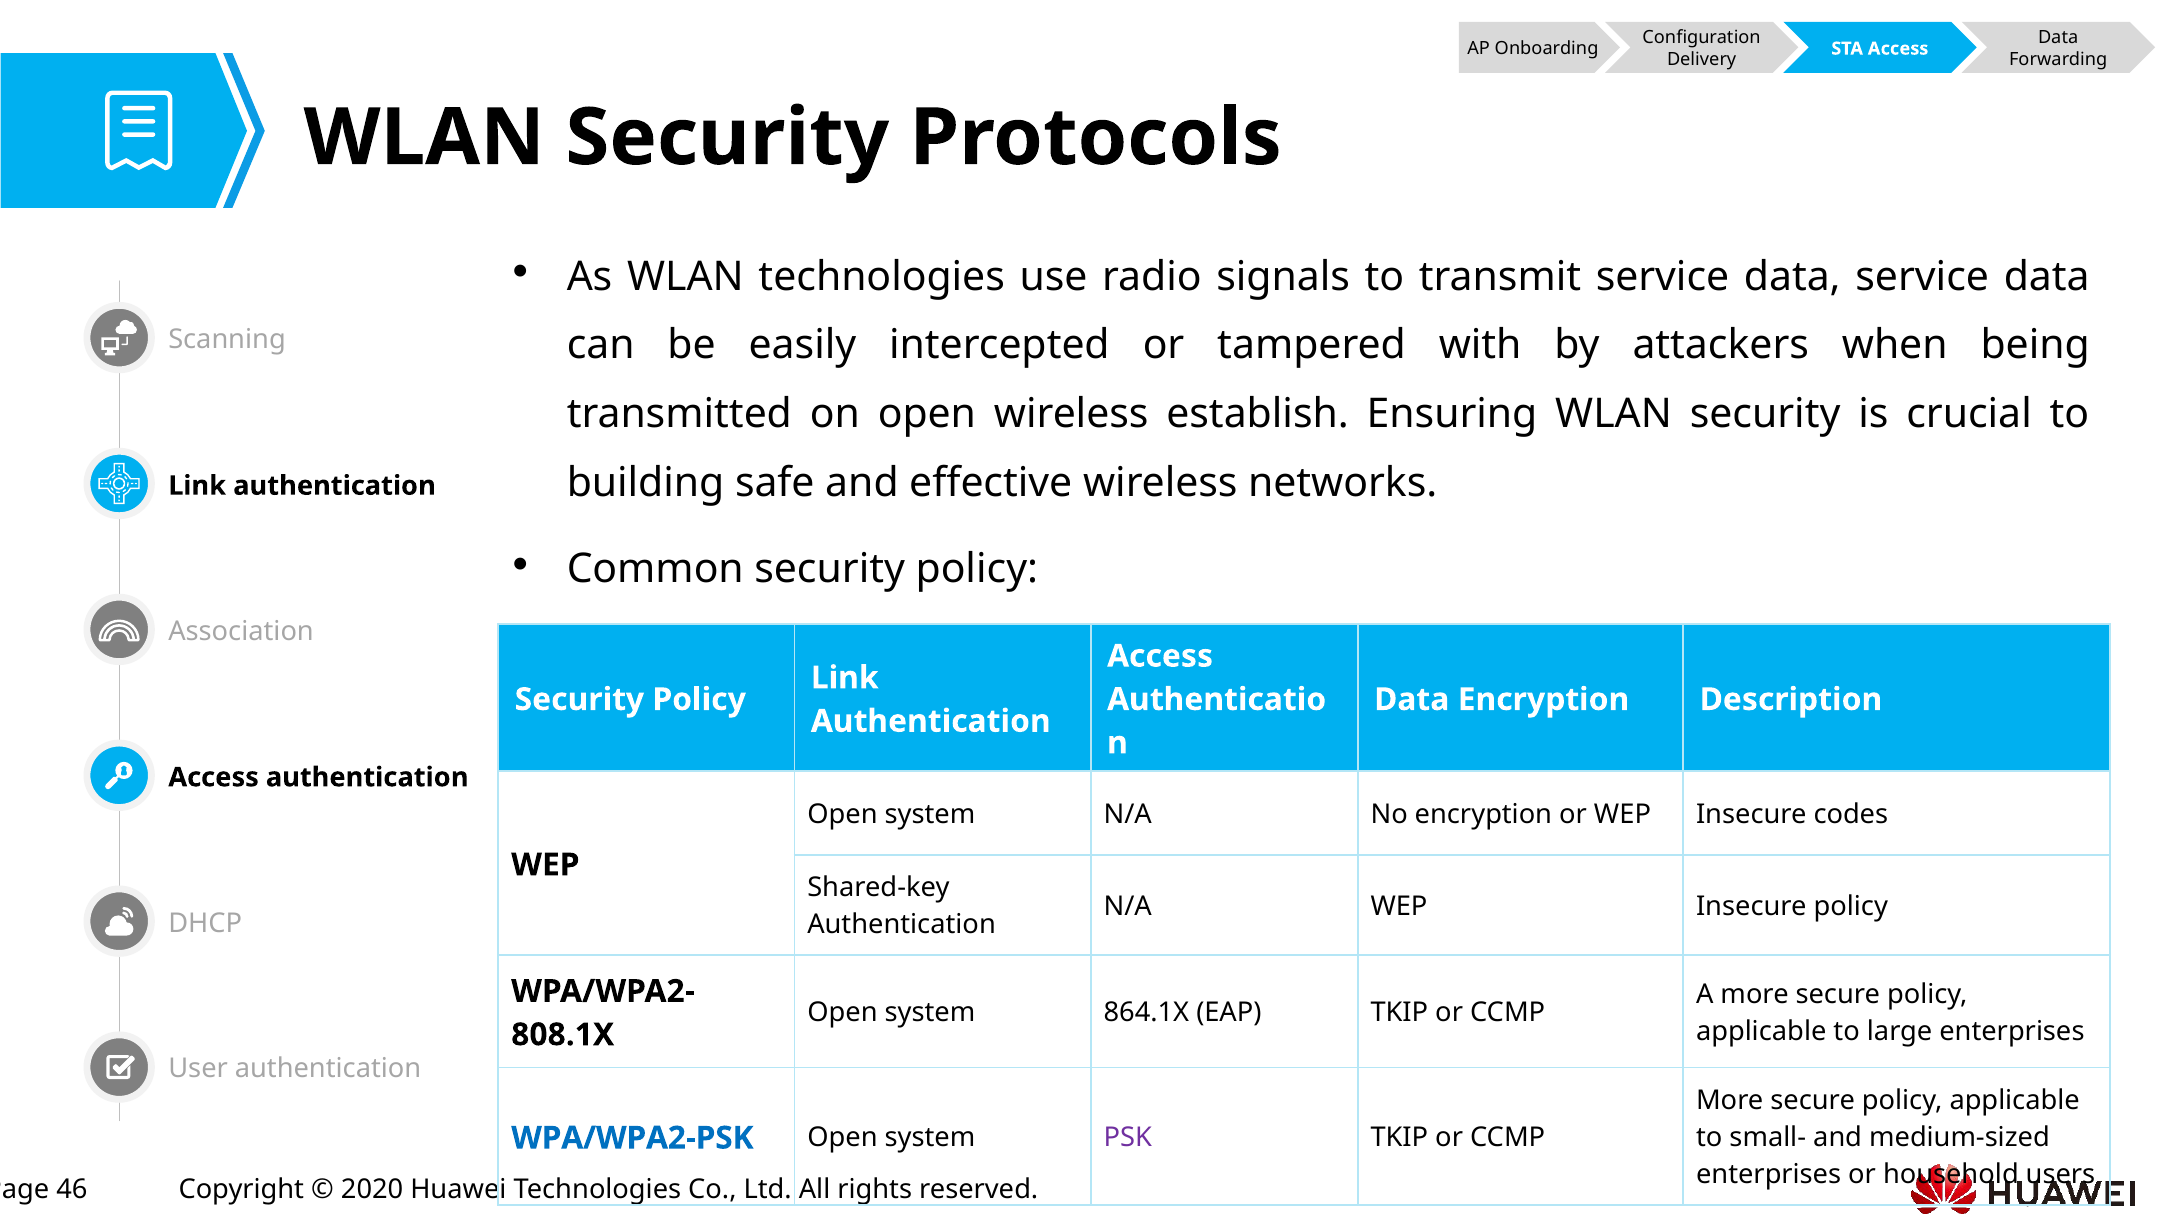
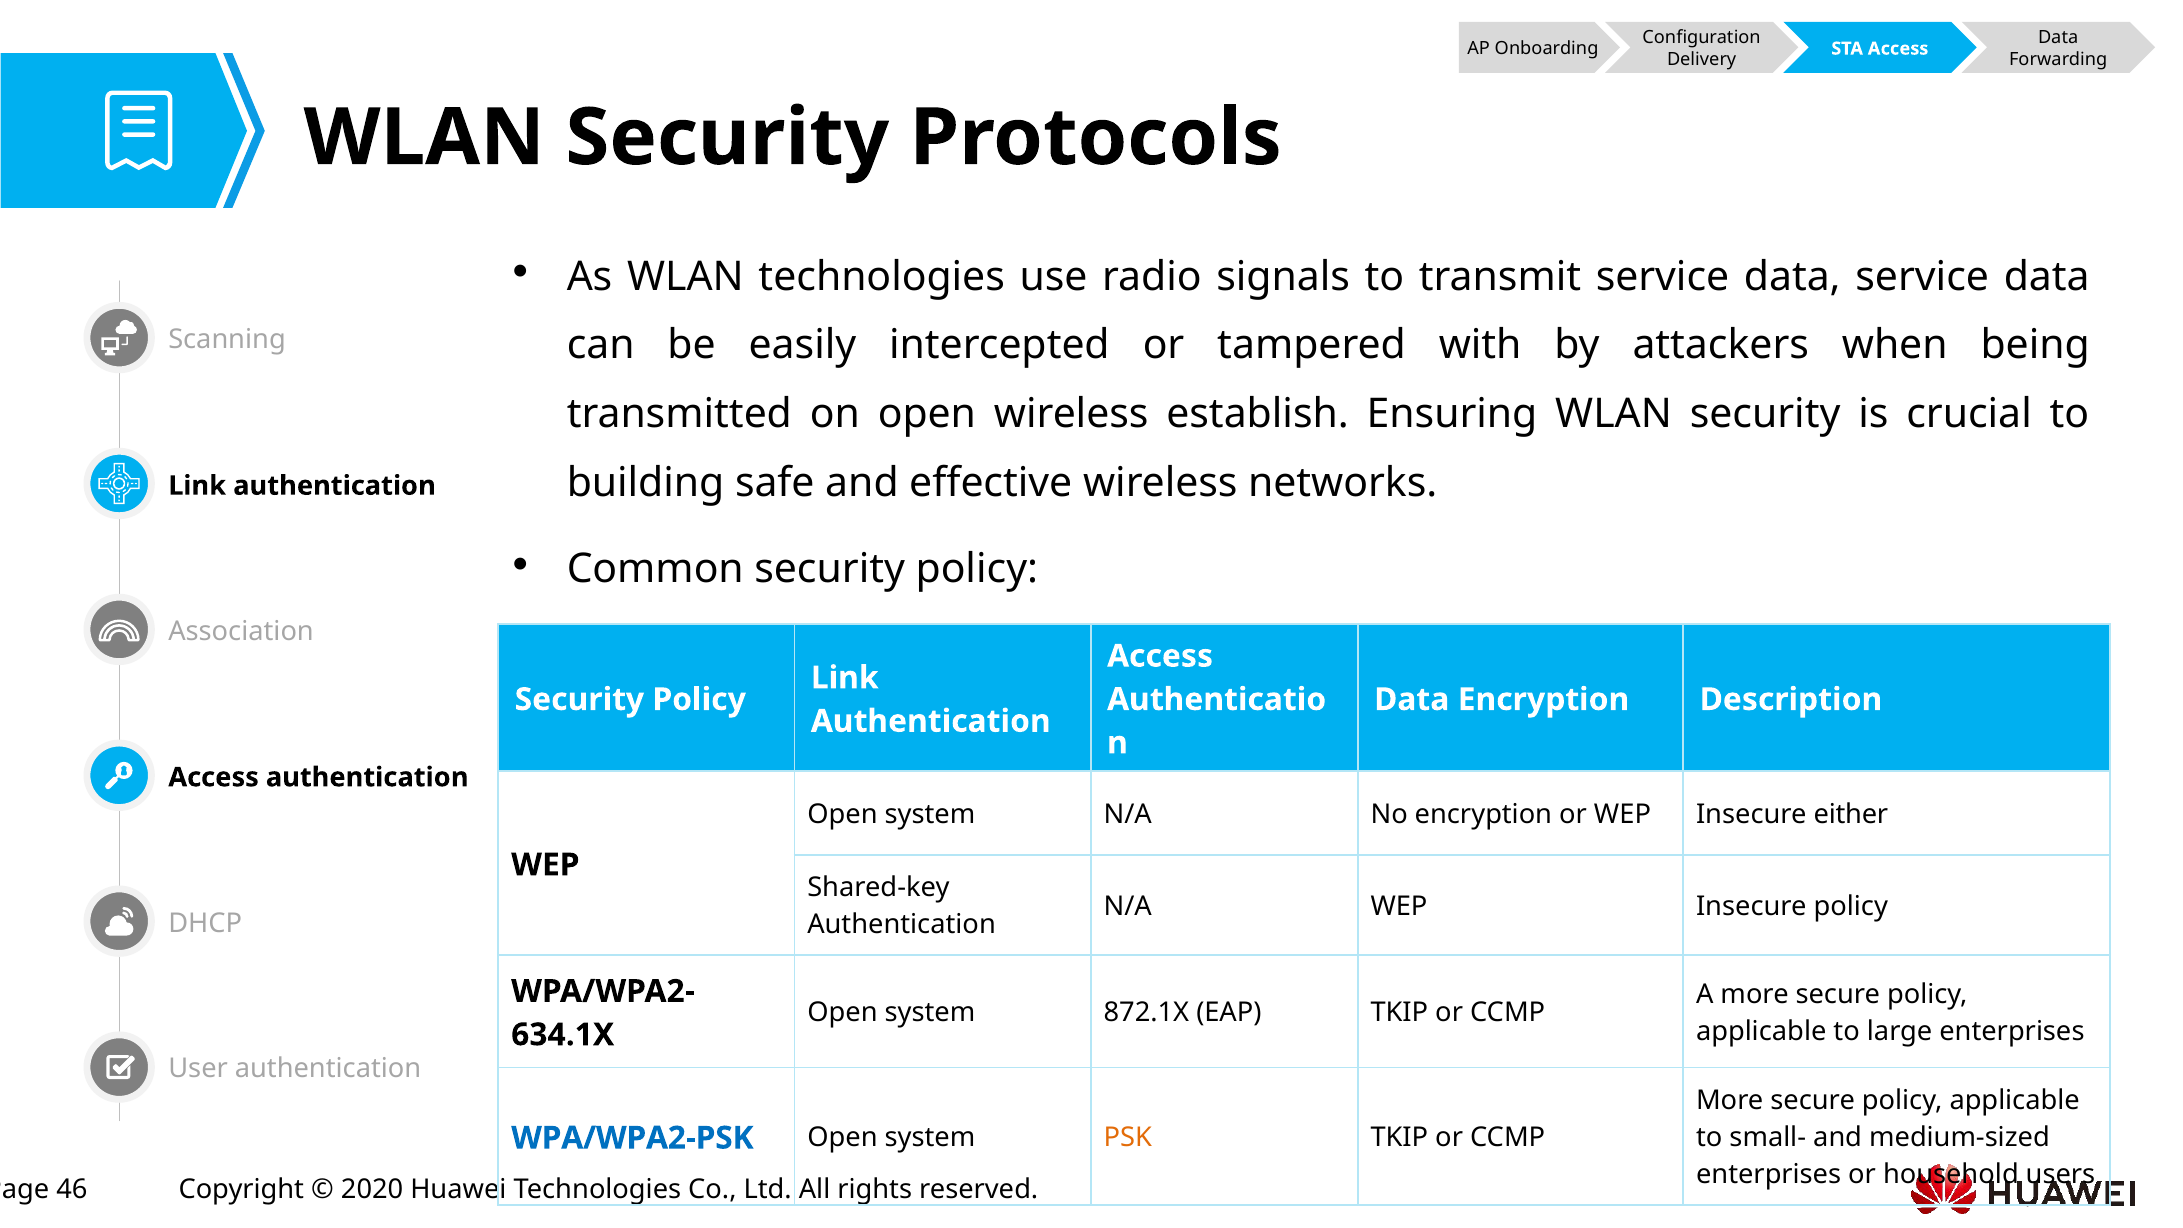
codes: codes -> either
864.1X: 864.1X -> 872.1X
808.1X: 808.1X -> 634.1X
PSK colour: purple -> orange
